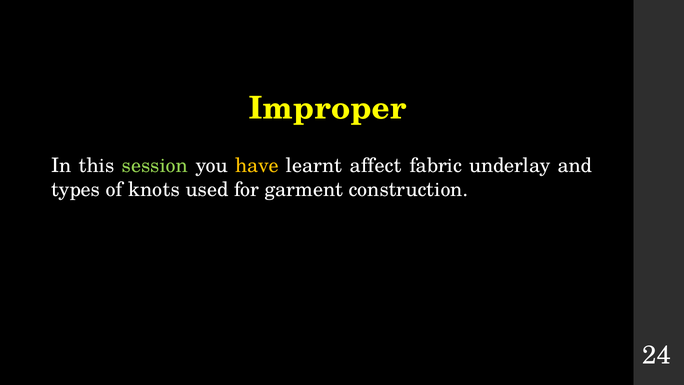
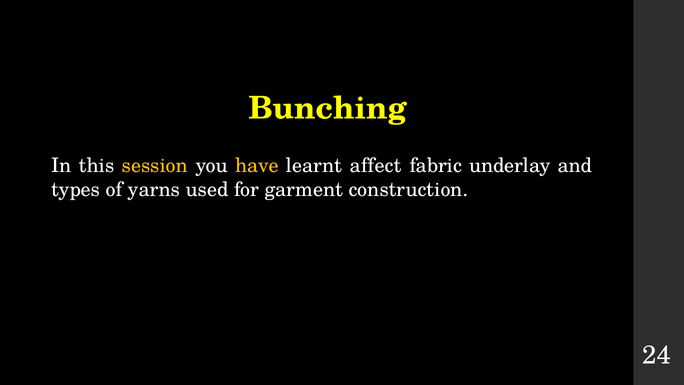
Improper: Improper -> Bunching
session colour: light green -> yellow
knots: knots -> yarns
